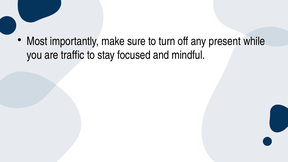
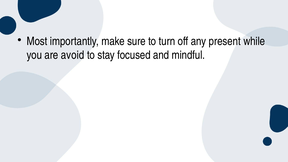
traffic: traffic -> avoid
